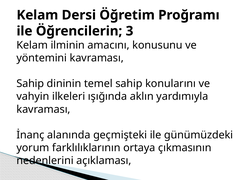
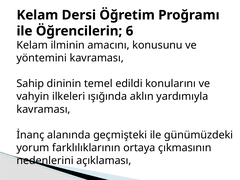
3: 3 -> 6
temel sahip: sahip -> edildi
